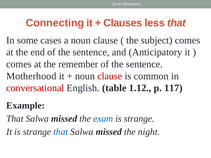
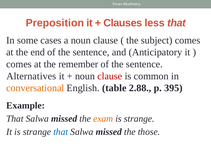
Connecting: Connecting -> Preposition
Motherhood: Motherhood -> Alternatives
conversational colour: red -> orange
1.12: 1.12 -> 2.88
117: 117 -> 395
exam colour: blue -> orange
night: night -> those
